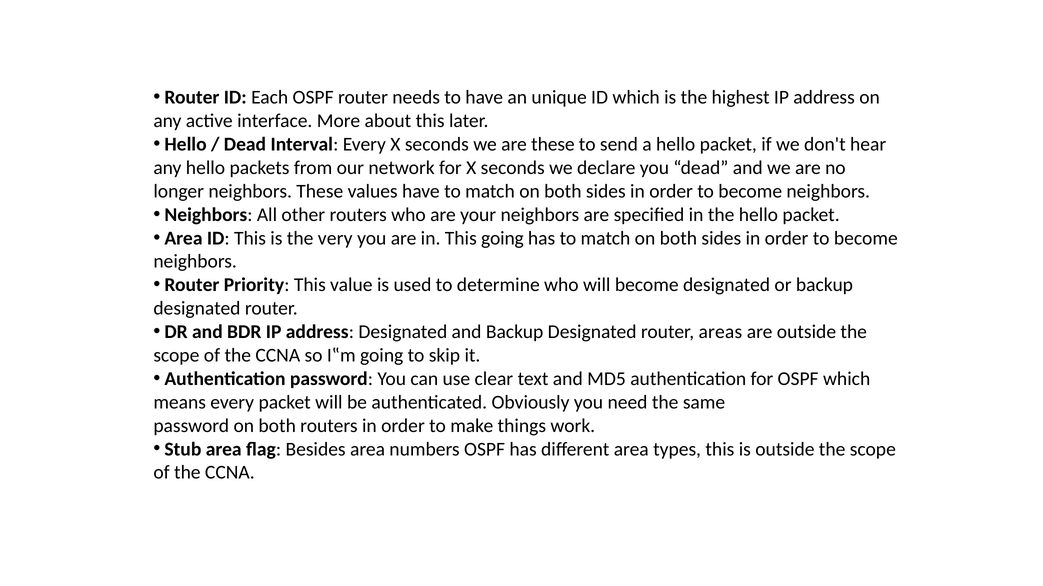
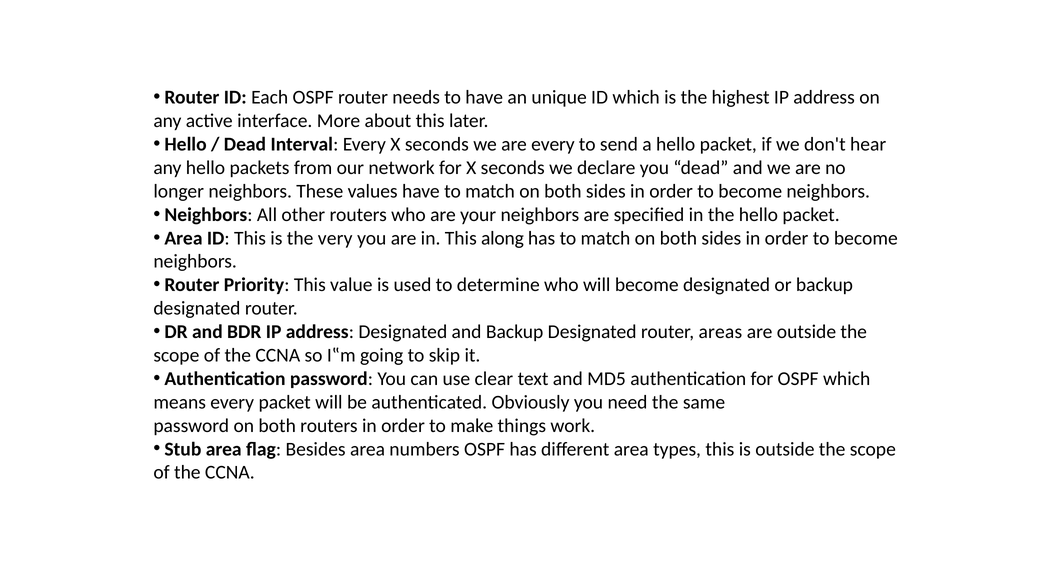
are these: these -> every
This going: going -> along
